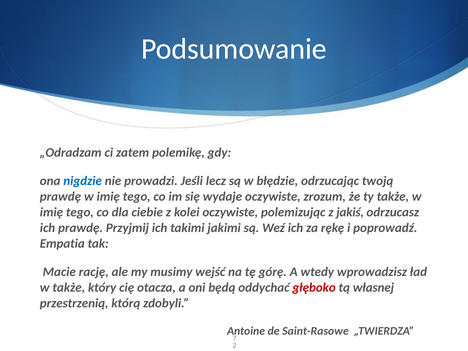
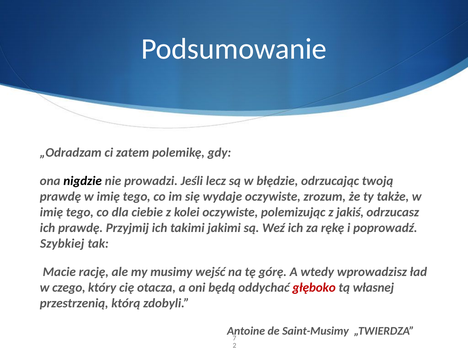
nigdzie colour: blue -> black
Empatia: Empatia -> Szybkiej
w także: także -> czego
Saint-Rasowe: Saint-Rasowe -> Saint-Musimy
